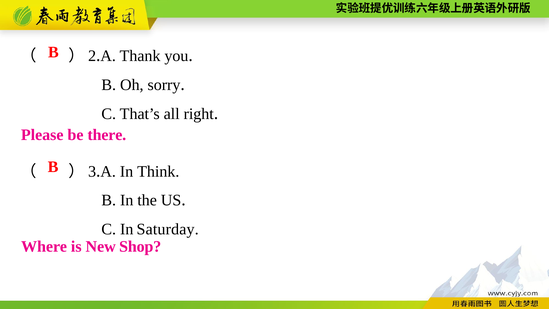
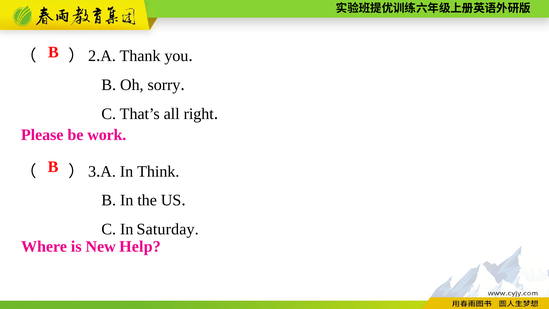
there: there -> work
Shop: Shop -> Help
